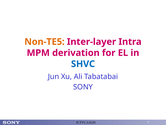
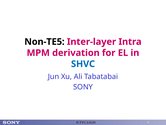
Non-TE5 colour: orange -> black
